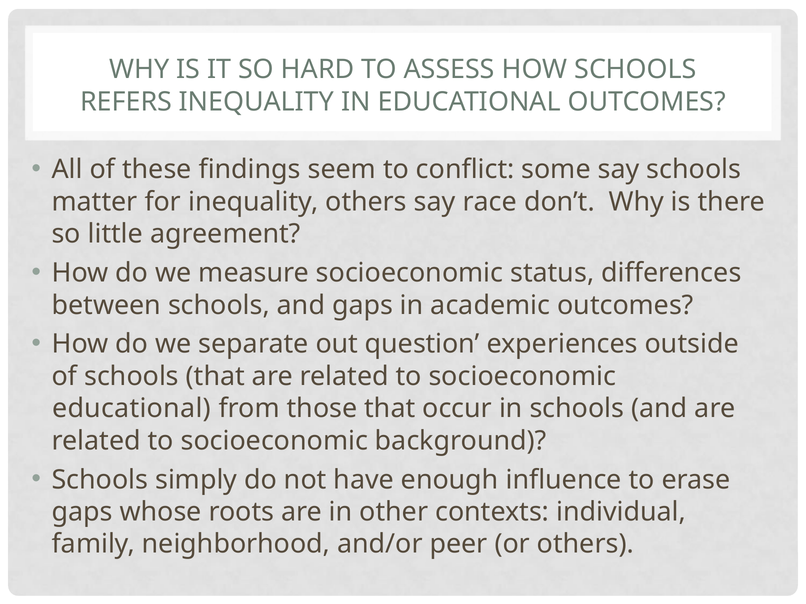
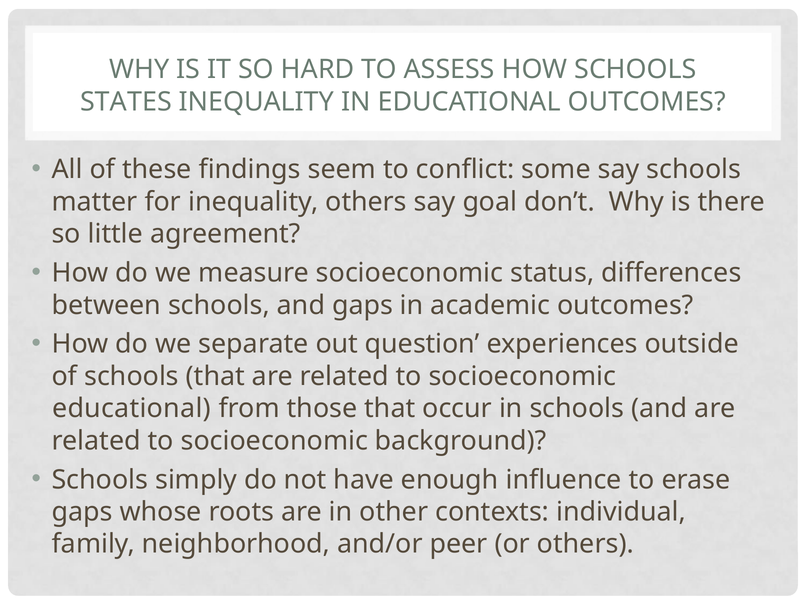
REFERS: REFERS -> STATES
race: race -> goal
